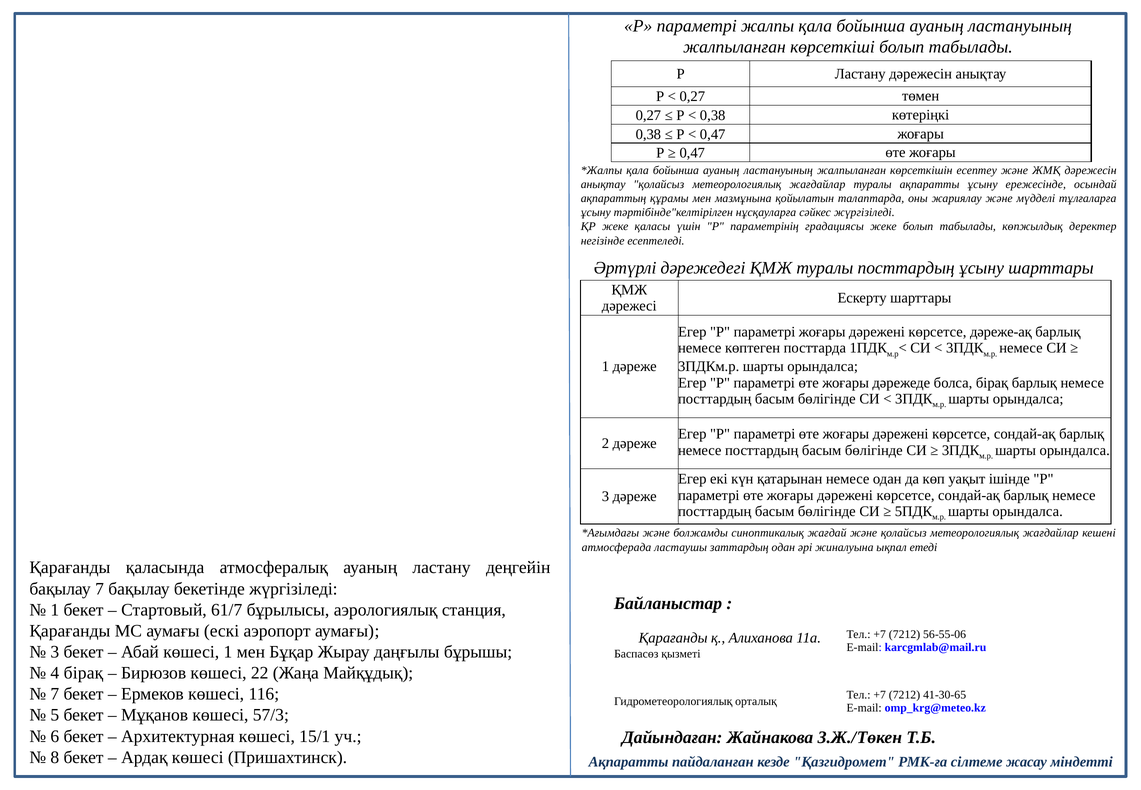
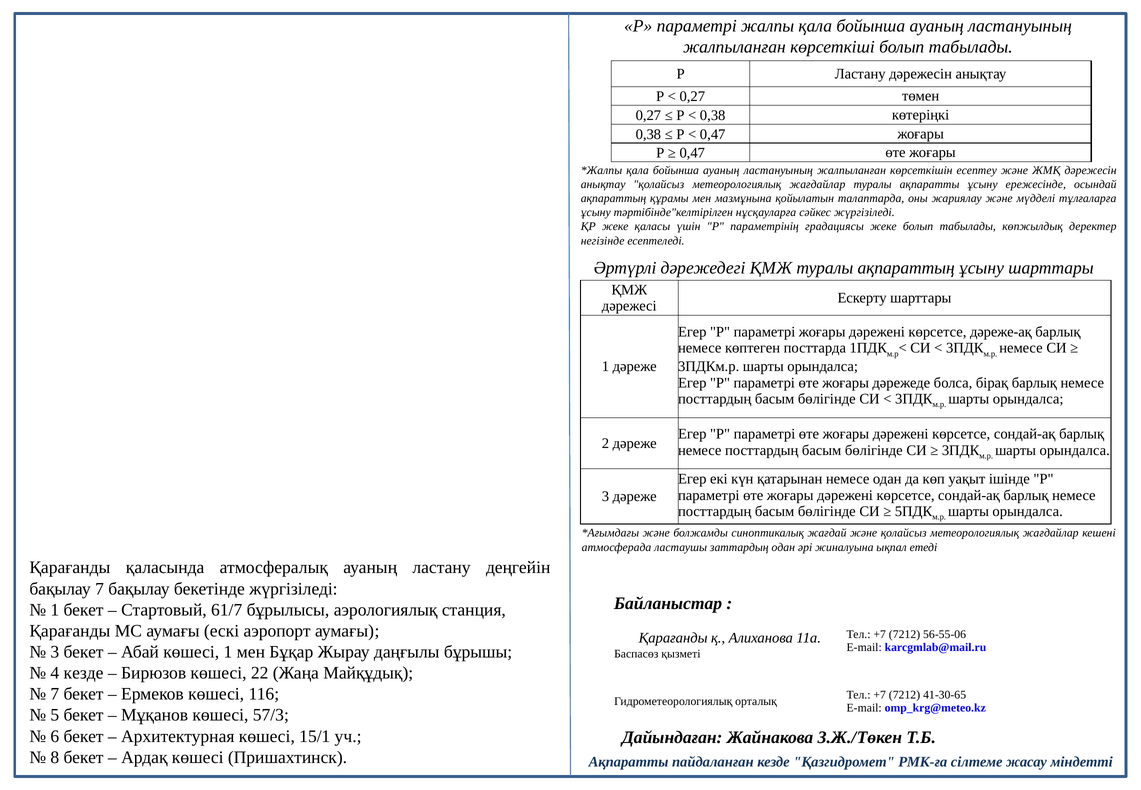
туралы посттардың: посттардың -> ақпараттың
4 бірақ: бірақ -> кезде
